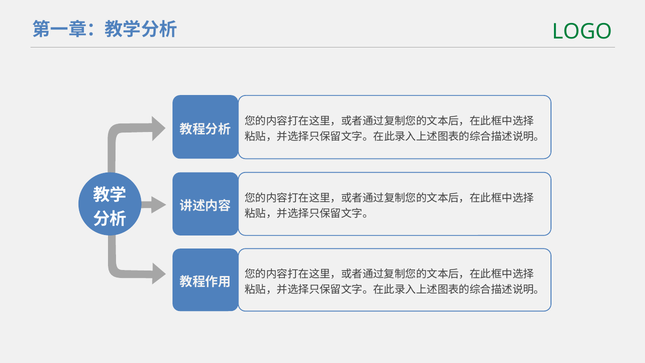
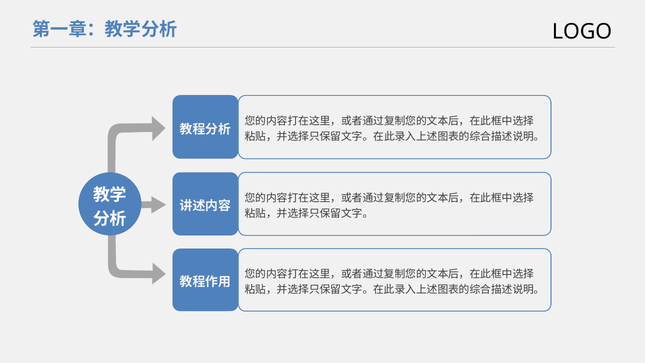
LOGO colour: green -> black
